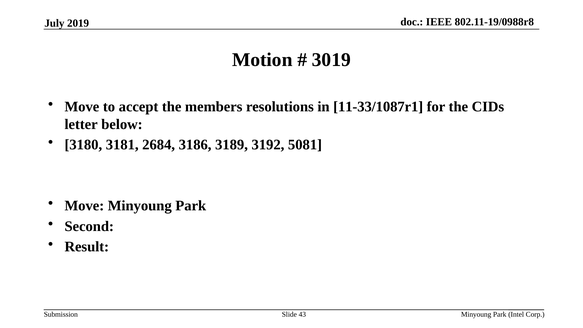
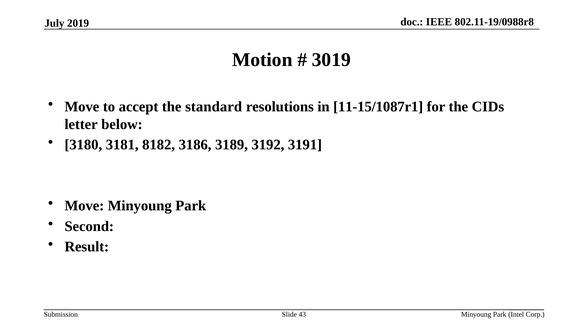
members: members -> standard
11-33/1087r1: 11-33/1087r1 -> 11-15/1087r1
2684: 2684 -> 8182
5081: 5081 -> 3191
